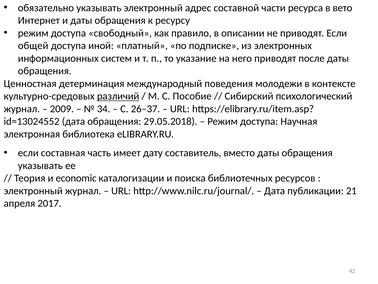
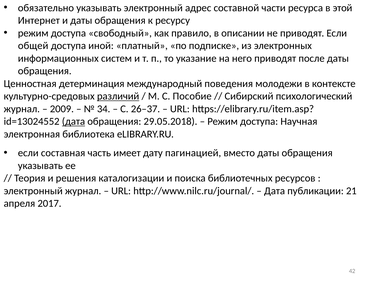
вето: вето -> этой
дата at (73, 121) underline: none -> present
составитель: составитель -> пагинацией
economic: economic -> решения
